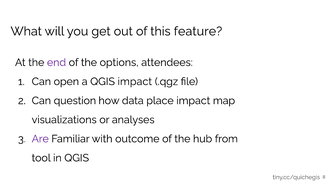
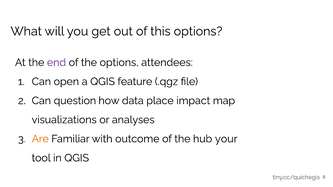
this feature: feature -> options
QGIS impact: impact -> feature
Are colour: purple -> orange
from: from -> your
